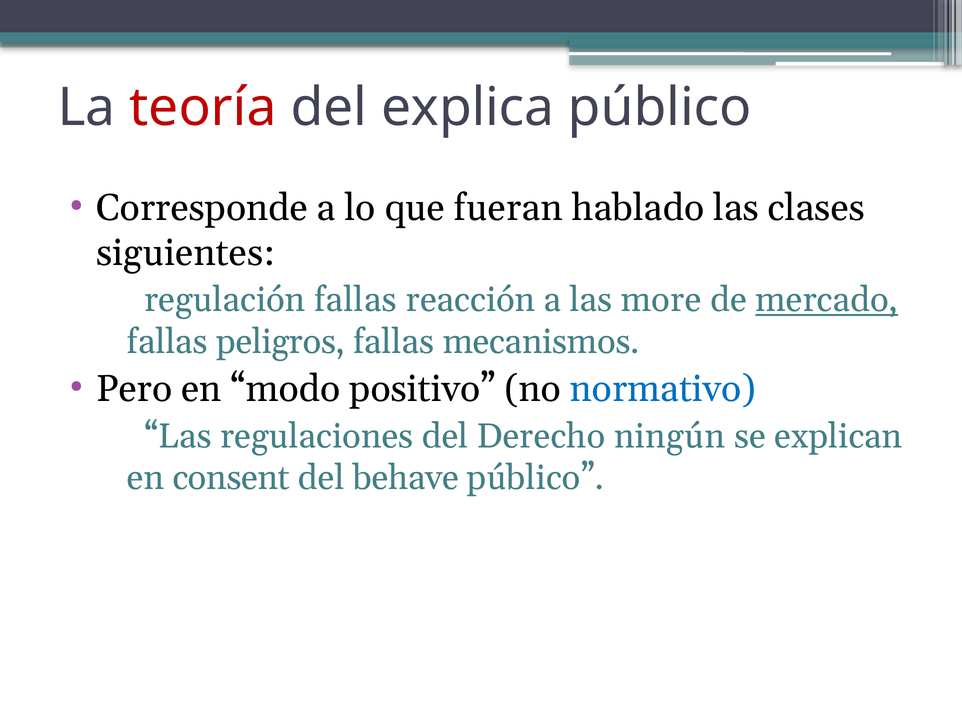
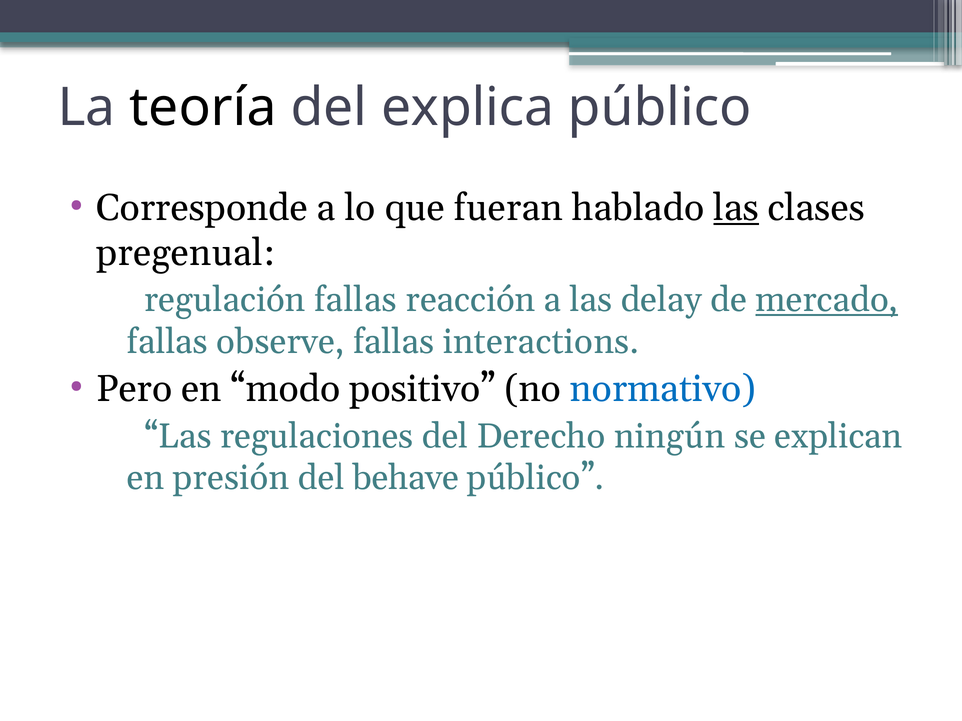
teoría colour: red -> black
las at (736, 208) underline: none -> present
siguientes: siguientes -> pregenual
more: more -> delay
peligros: peligros -> observe
mecanismos: mecanismos -> interactions
consent: consent -> presión
